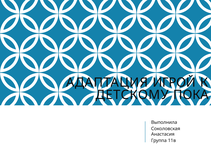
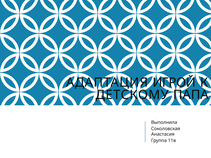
ПОКА: ПОКА -> ПАПА
